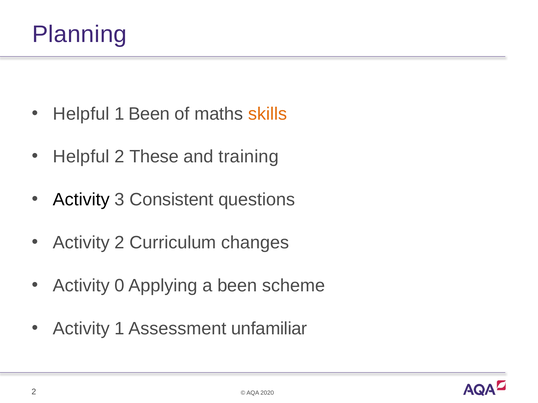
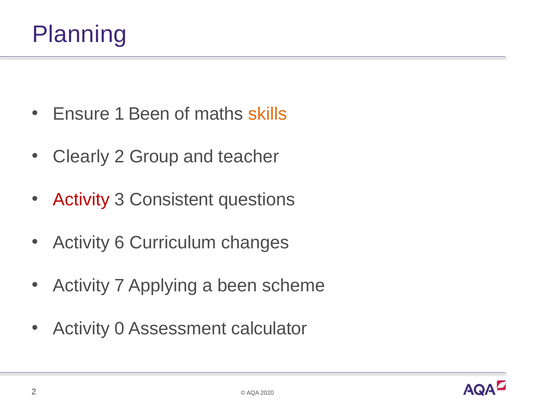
Helpful at (81, 114): Helpful -> Ensure
Helpful at (81, 157): Helpful -> Clearly
These: These -> Group
training: training -> teacher
Activity at (81, 200) colour: black -> red
Activity 2: 2 -> 6
0: 0 -> 7
Activity 1: 1 -> 0
unfamiliar: unfamiliar -> calculator
